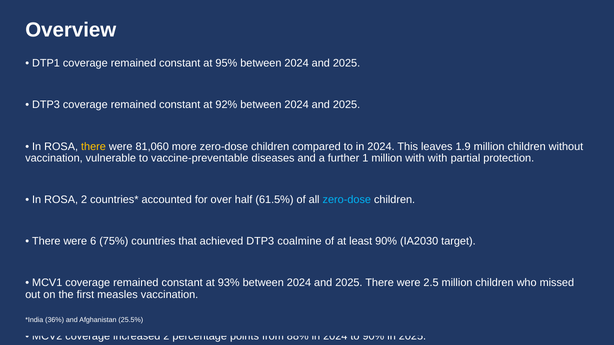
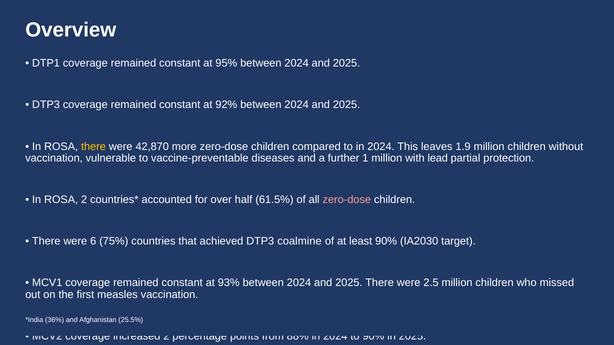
81,060: 81,060 -> 42,870
with with: with -> lead
zero-dose at (347, 200) colour: light blue -> pink
